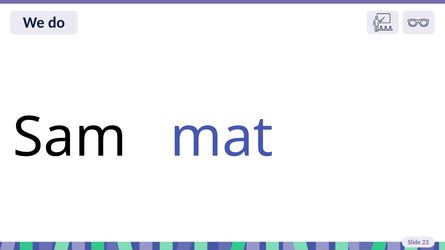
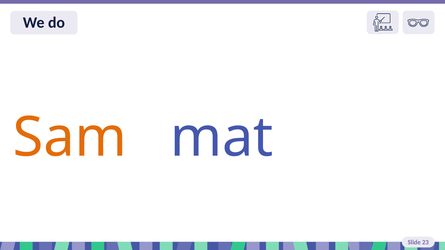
Sam colour: black -> orange
